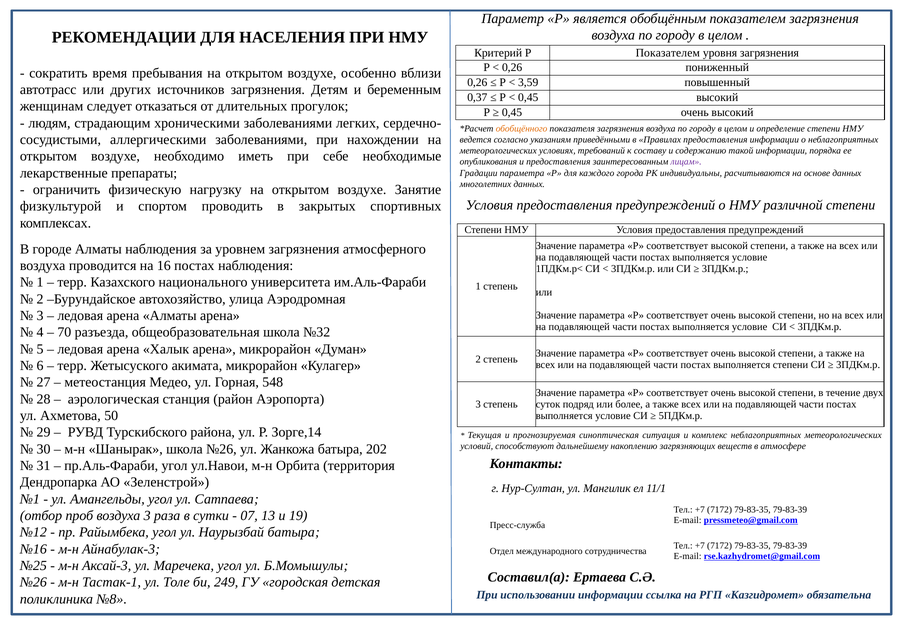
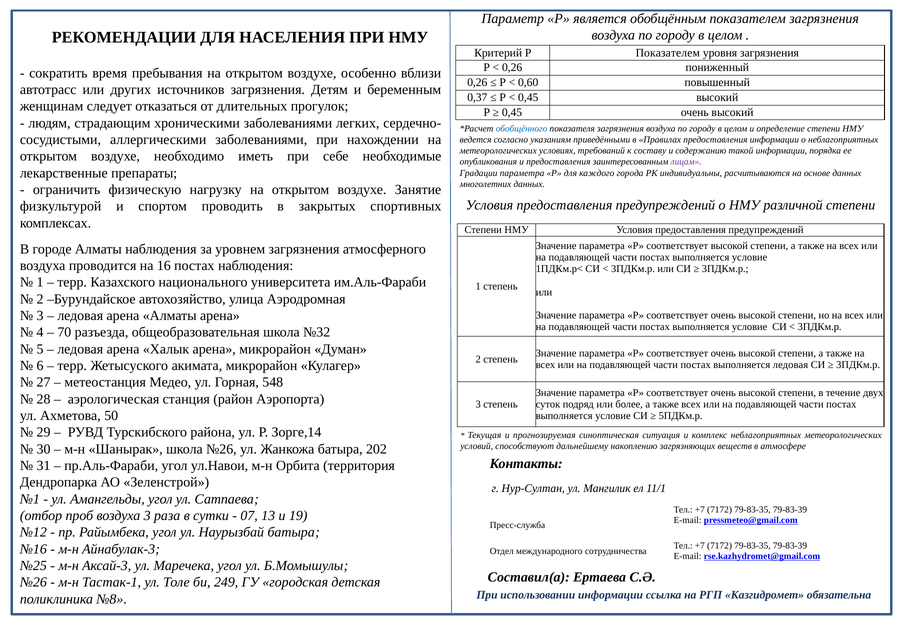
3,59: 3,59 -> 0,60
обобщённого colour: orange -> blue
выполняется степени: степени -> ледовая
